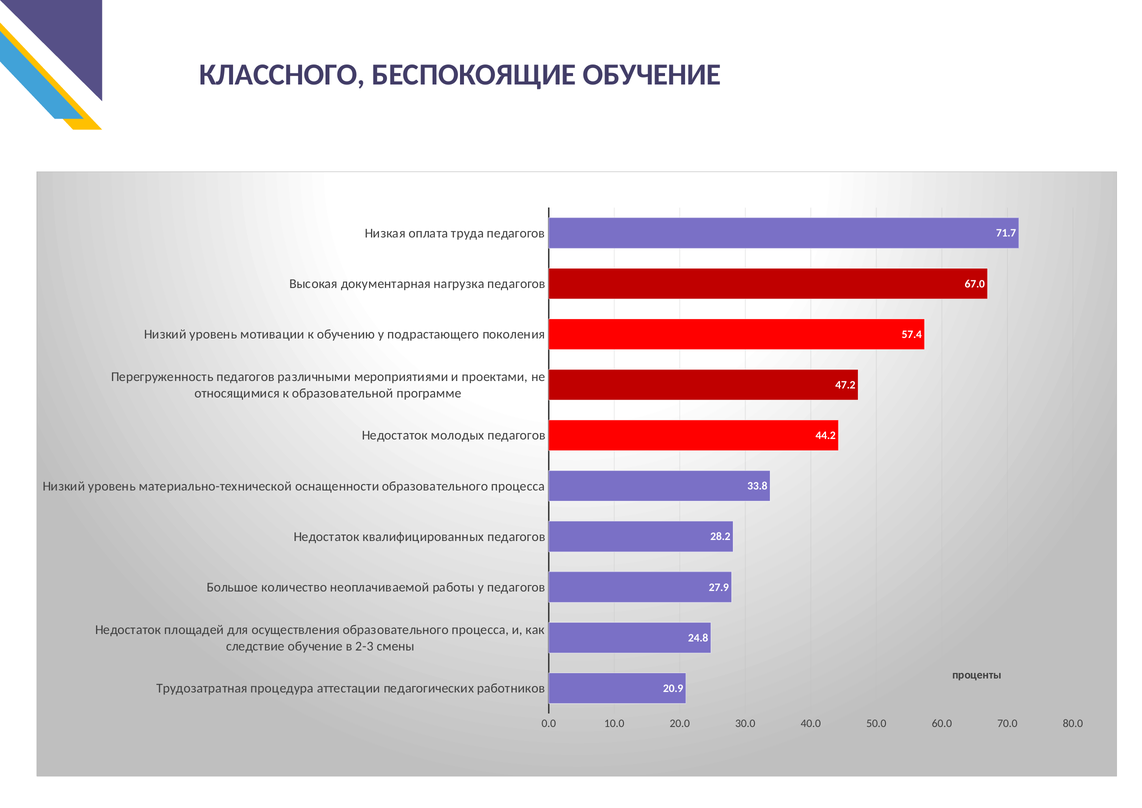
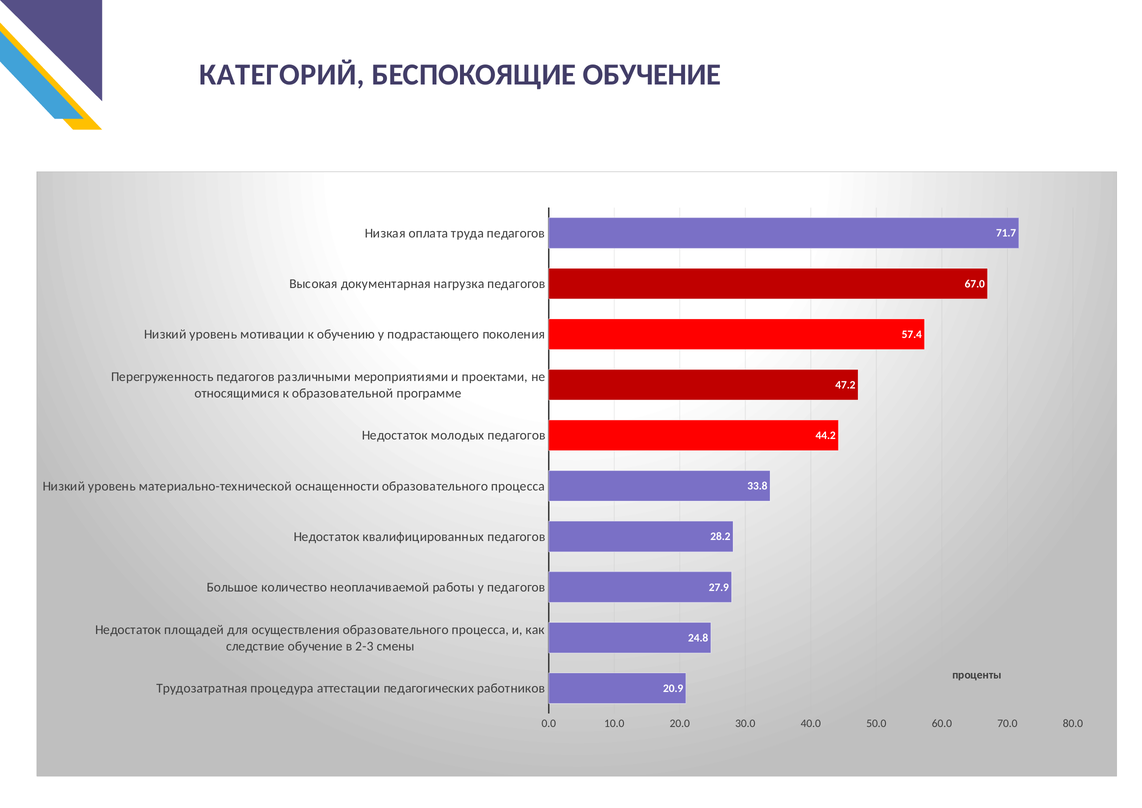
КЛАССНОГО: КЛАССНОГО -> КАТЕГОРИЙ
